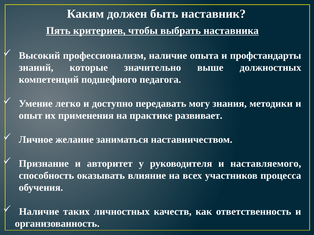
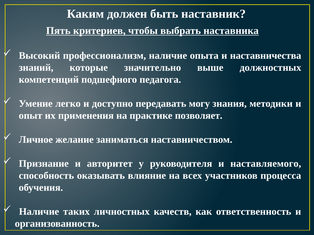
профстандарты: профстандарты -> наставничества
развивает: развивает -> позволяет
